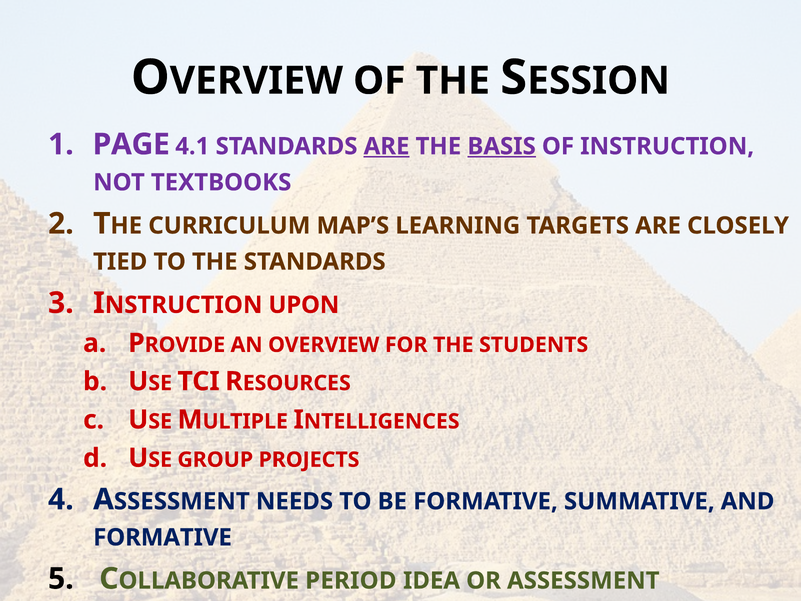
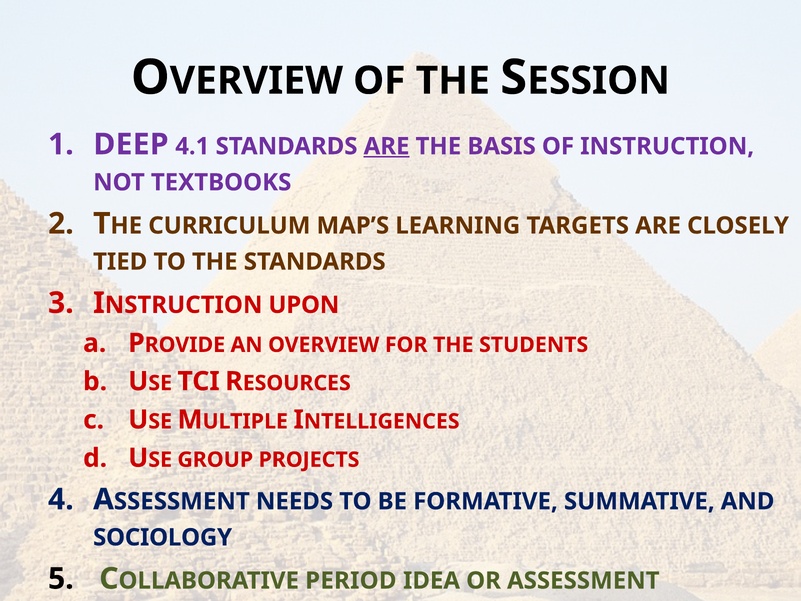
PAGE: PAGE -> DEEP
BASIS underline: present -> none
FORMATIVE at (162, 537): FORMATIVE -> SOCIOLOGY
